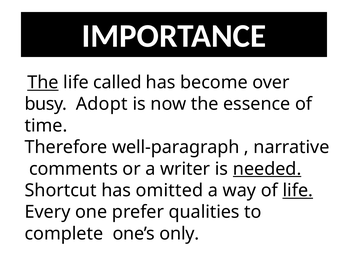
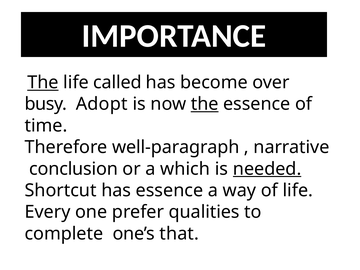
the at (205, 104) underline: none -> present
comments: comments -> conclusion
writer: writer -> which
has omitted: omitted -> essence
life at (298, 190) underline: present -> none
only: only -> that
